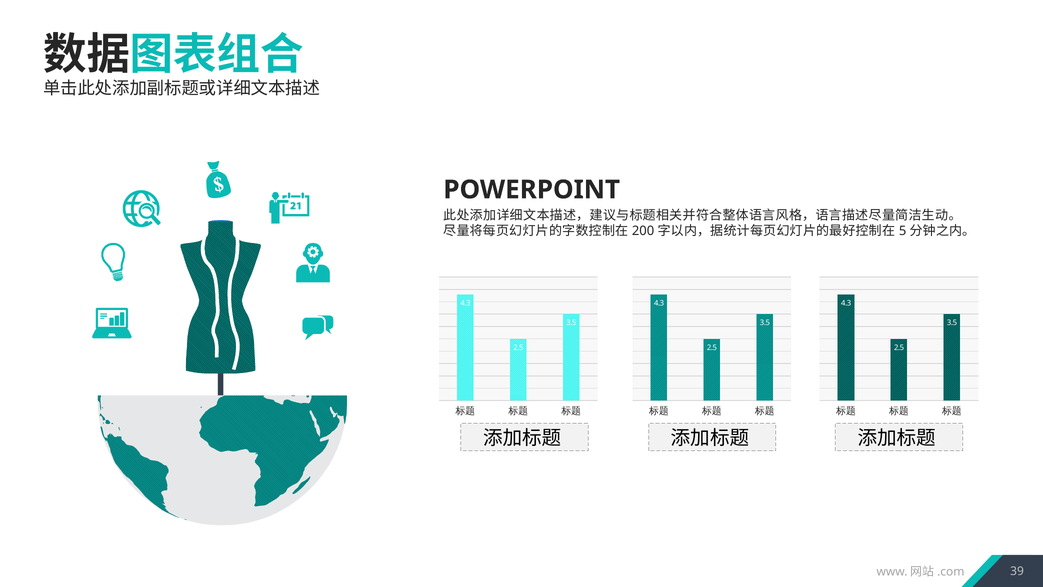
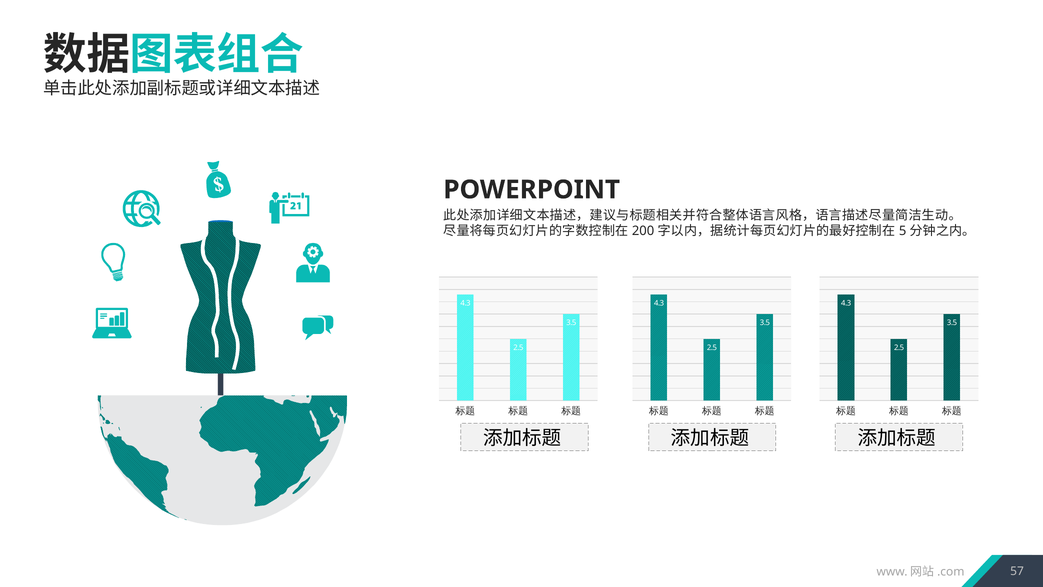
39: 39 -> 57
